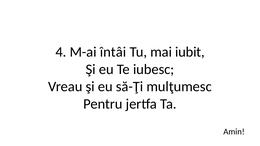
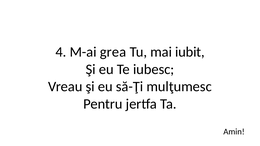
întâi: întâi -> grea
